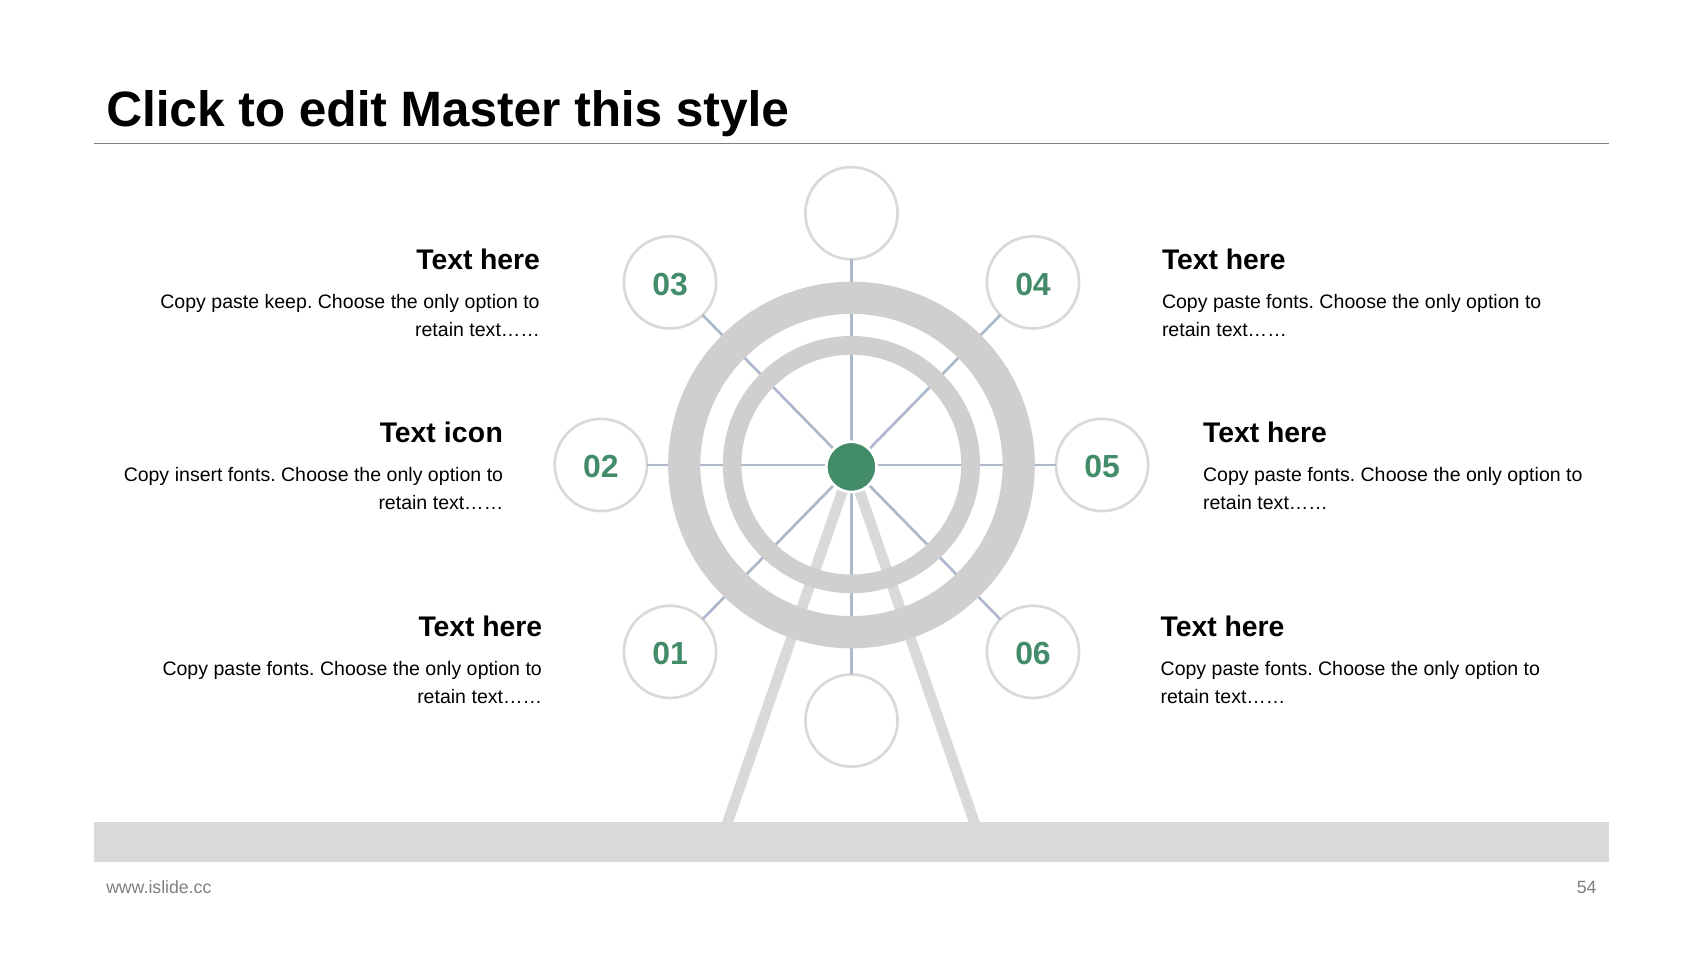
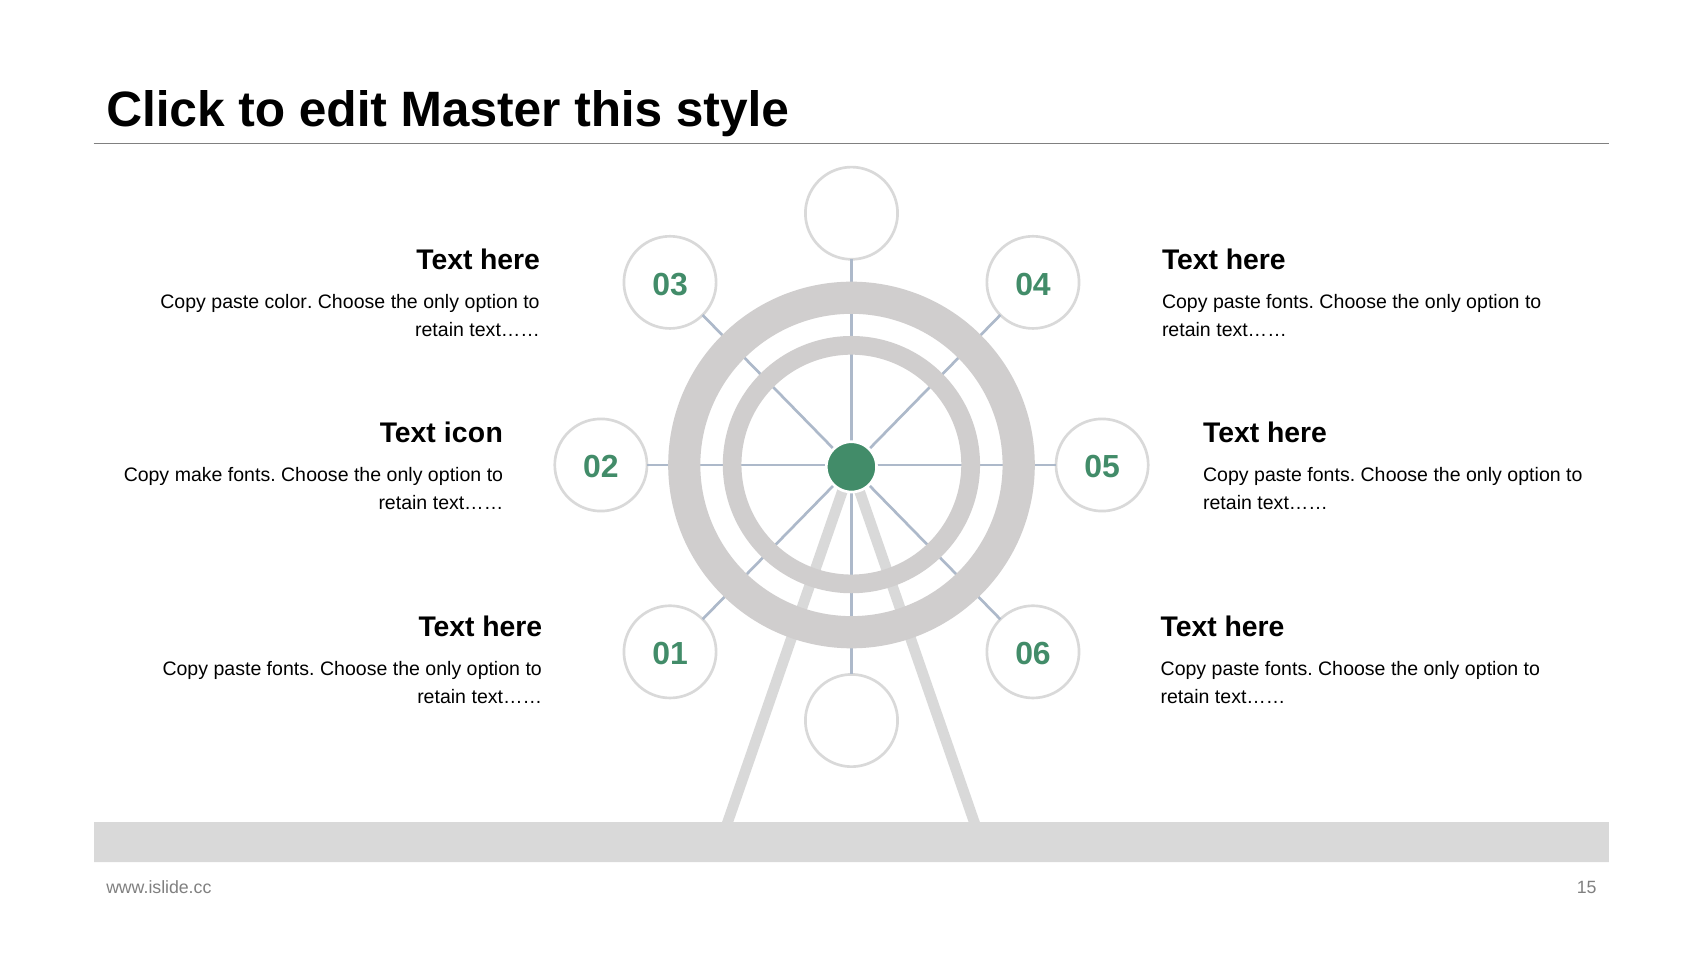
keep: keep -> color
insert: insert -> make
54: 54 -> 15
